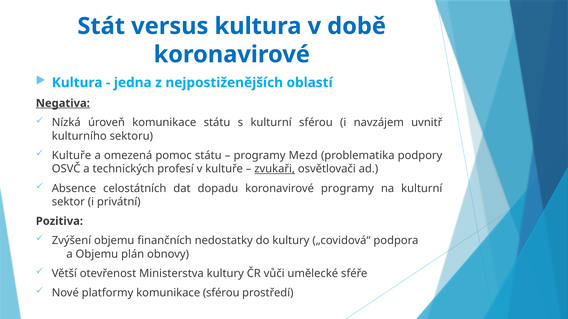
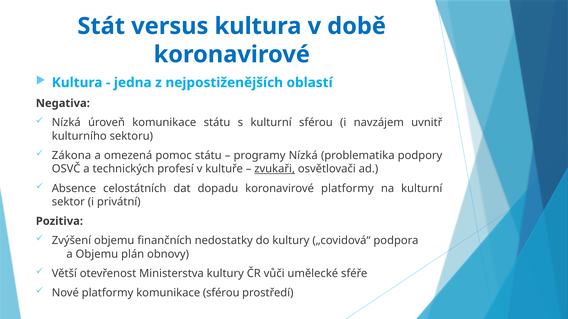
Negativa underline: present -> none
Kultuře at (71, 156): Kultuře -> Zákona
programy Mezd: Mezd -> Nízká
koronavirové programy: programy -> platformy
